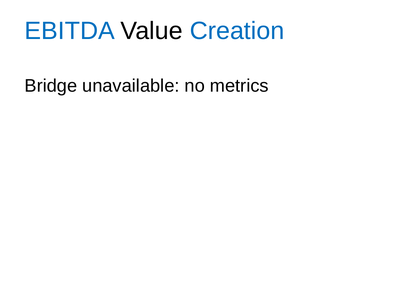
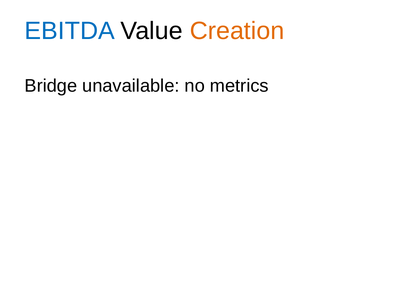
Creation colour: blue -> orange
